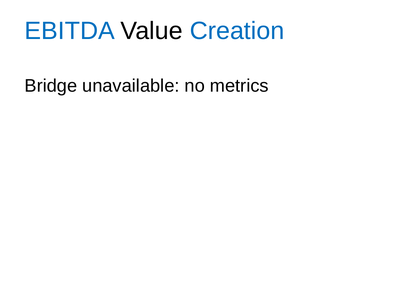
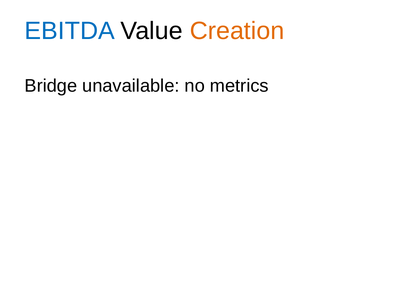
Creation colour: blue -> orange
